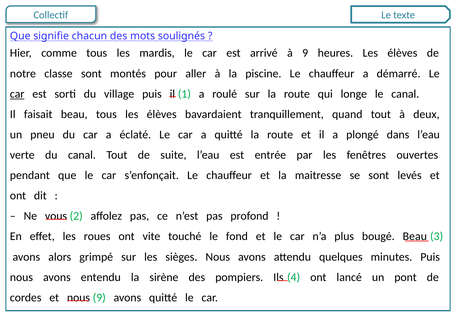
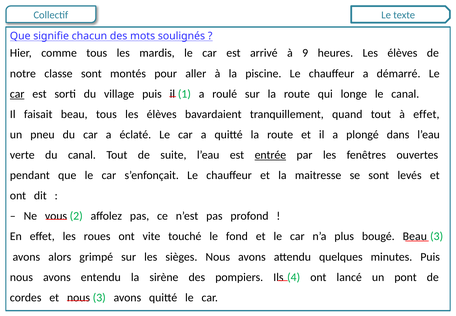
à deux: deux -> effet
entrée underline: none -> present
nous 9: 9 -> 3
